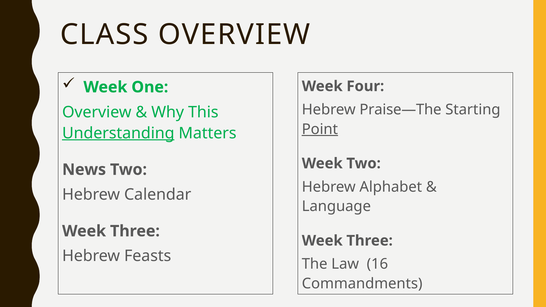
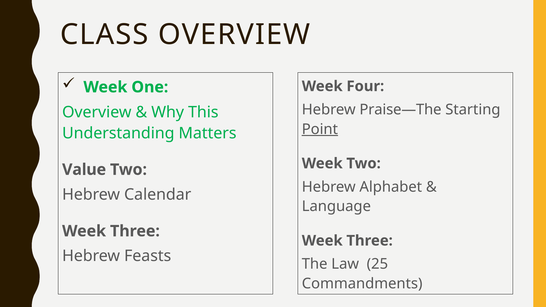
Understanding underline: present -> none
News: News -> Value
16: 16 -> 25
